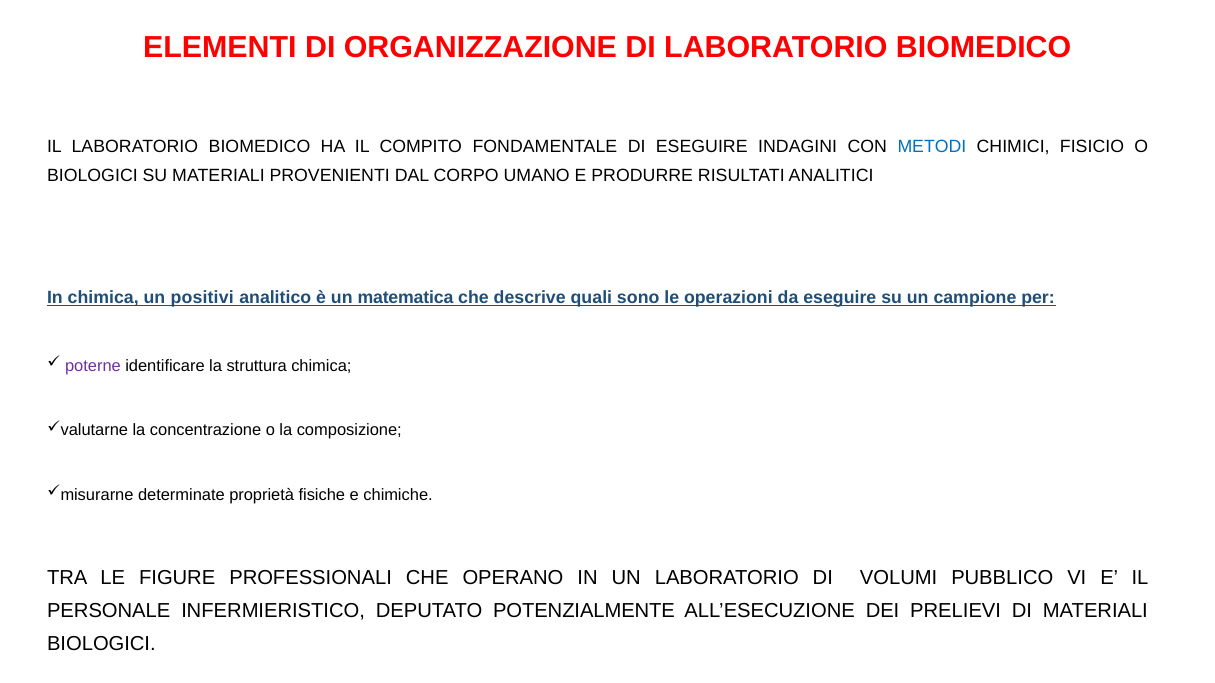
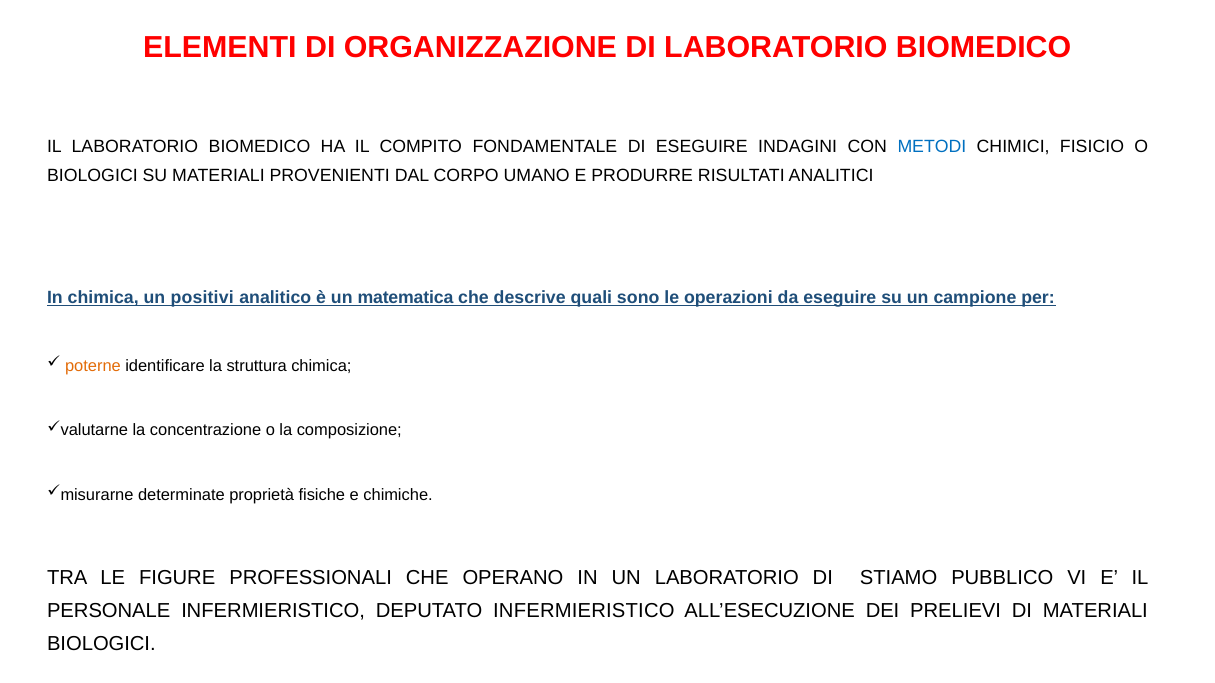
poterne colour: purple -> orange
VOLUMI: VOLUMI -> STIAMO
DEPUTATO POTENZIALMENTE: POTENZIALMENTE -> INFERMIERISTICO
